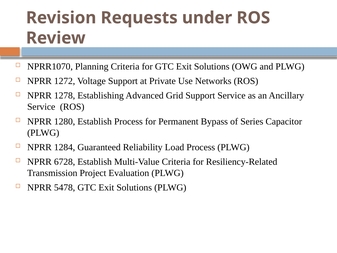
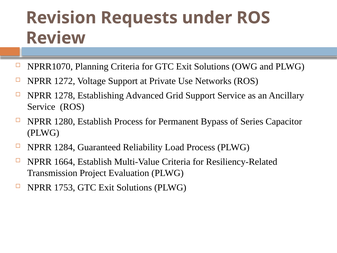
6728: 6728 -> 1664
5478: 5478 -> 1753
